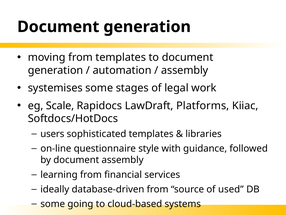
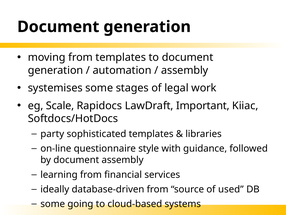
Platforms: Platforms -> Important
users: users -> party
